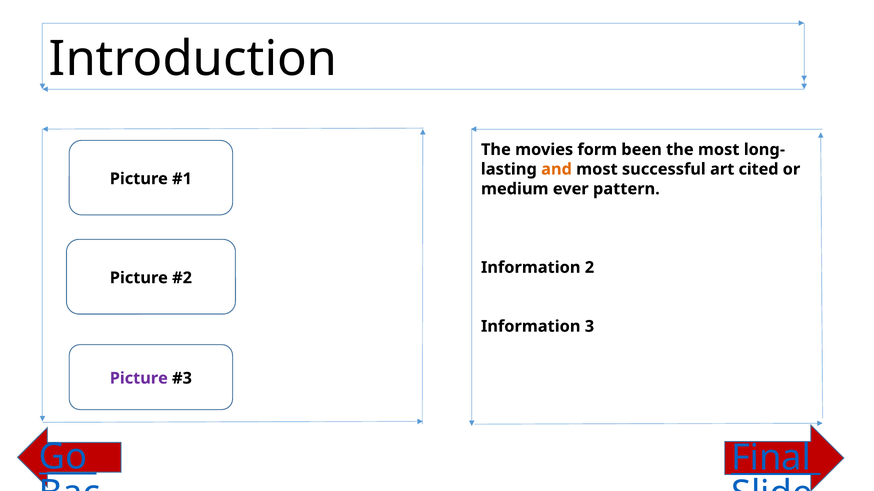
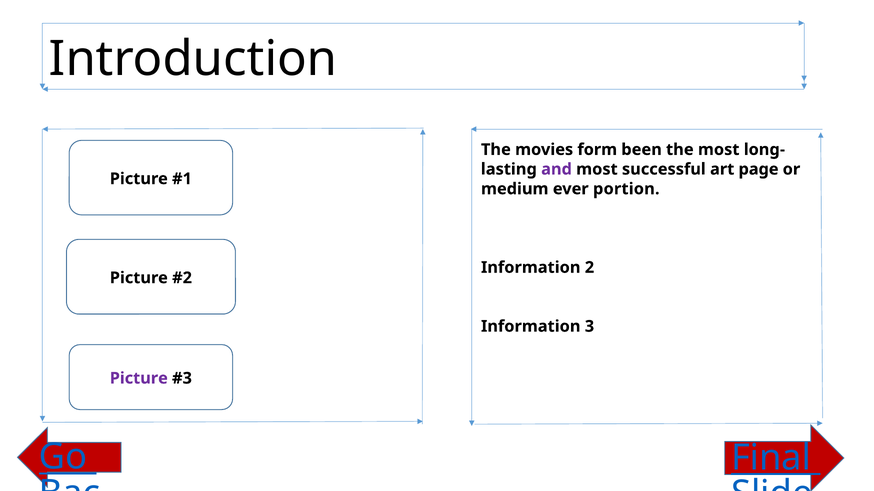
and colour: orange -> purple
cited: cited -> page
pattern: pattern -> portion
